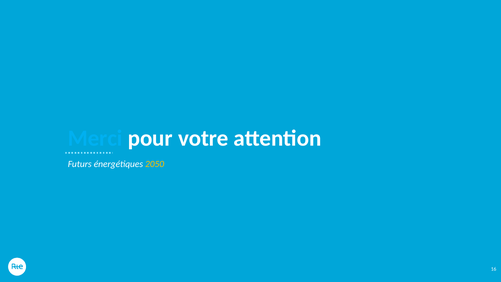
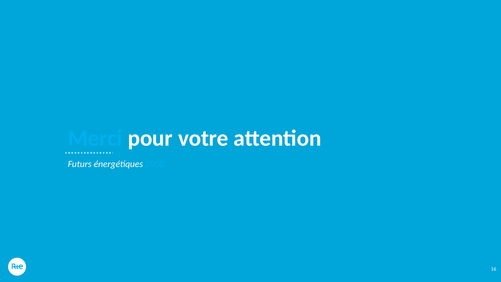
2050 colour: yellow -> light blue
